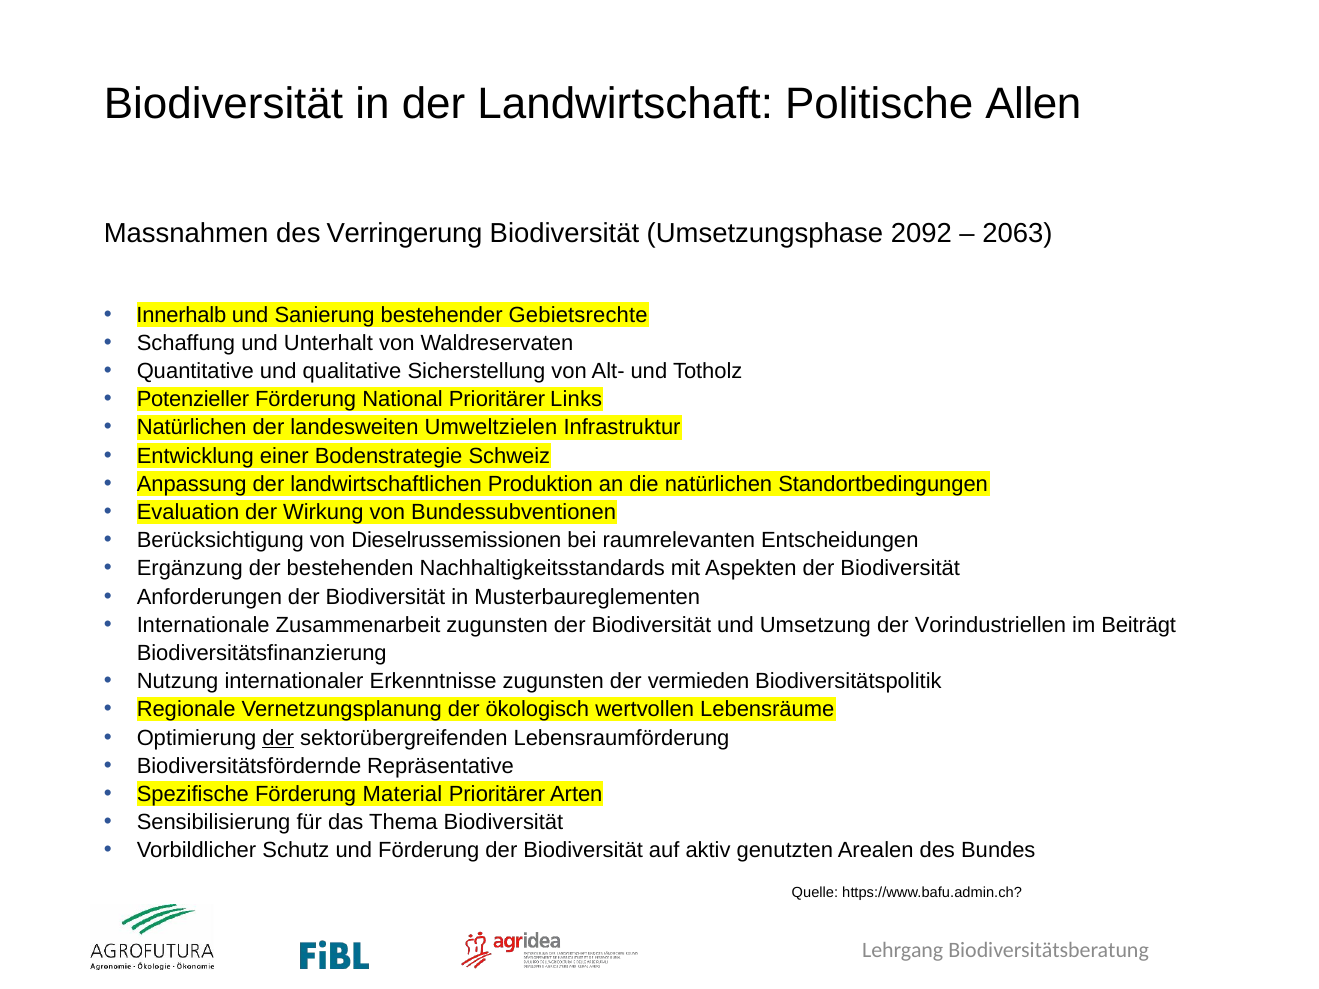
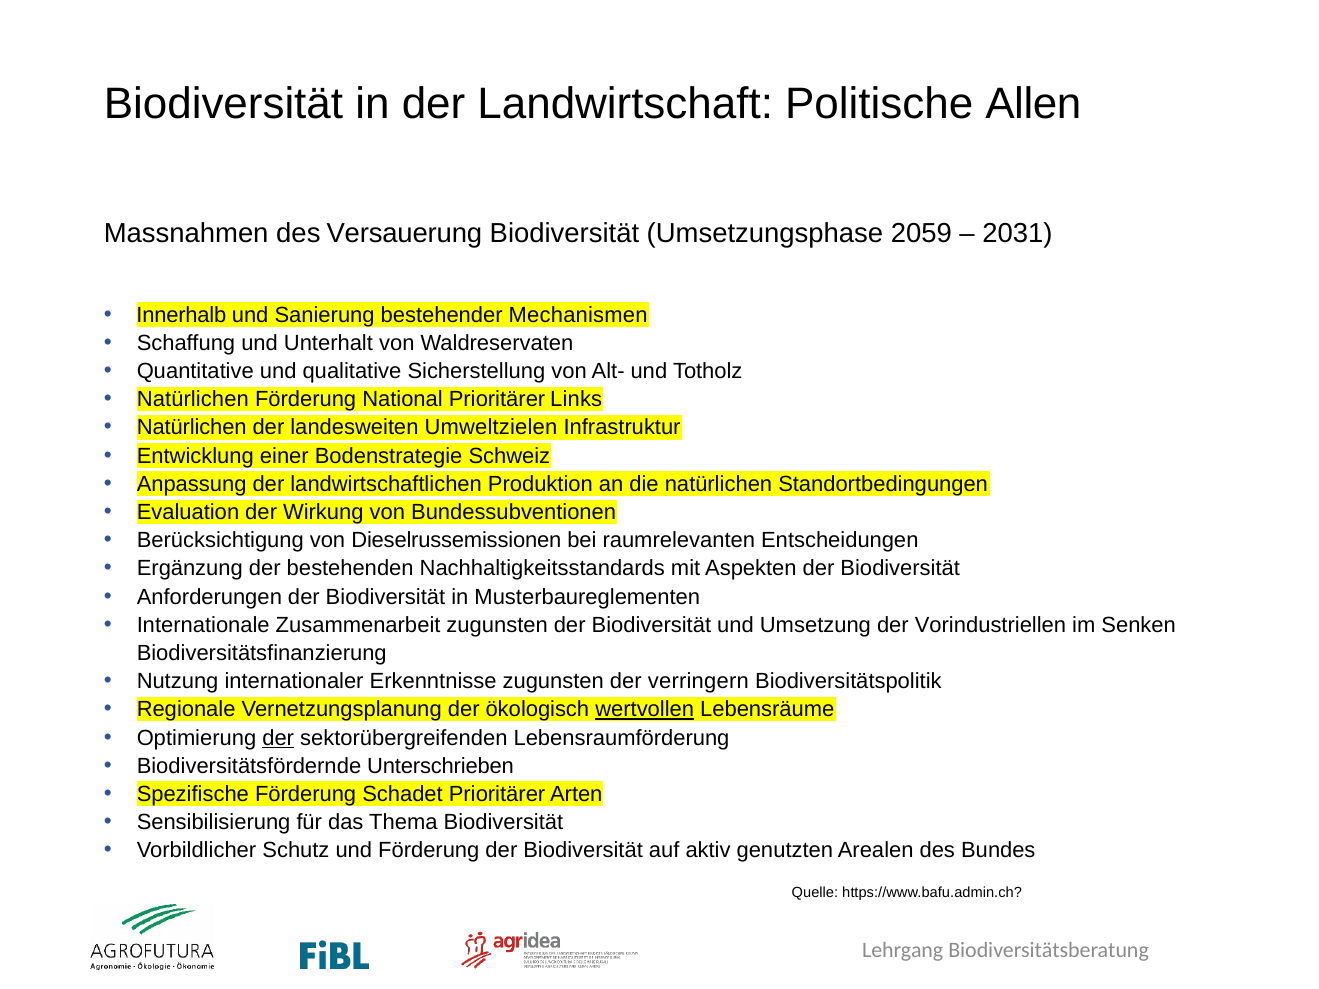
Verringerung: Verringerung -> Versauerung
2092: 2092 -> 2059
2063: 2063 -> 2031
Gebietsrechte: Gebietsrechte -> Mechanismen
Potenzieller at (193, 400): Potenzieller -> Natürlichen
Beiträgt: Beiträgt -> Senken
vermieden: vermieden -> verringern
wertvollen underline: none -> present
Repräsentative: Repräsentative -> Unterschrieben
Material: Material -> Schadet
